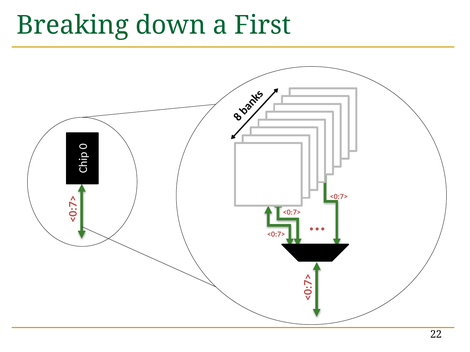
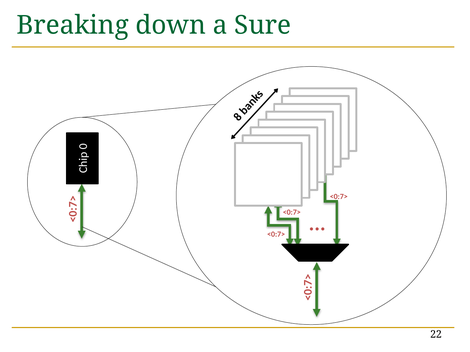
First: First -> Sure
